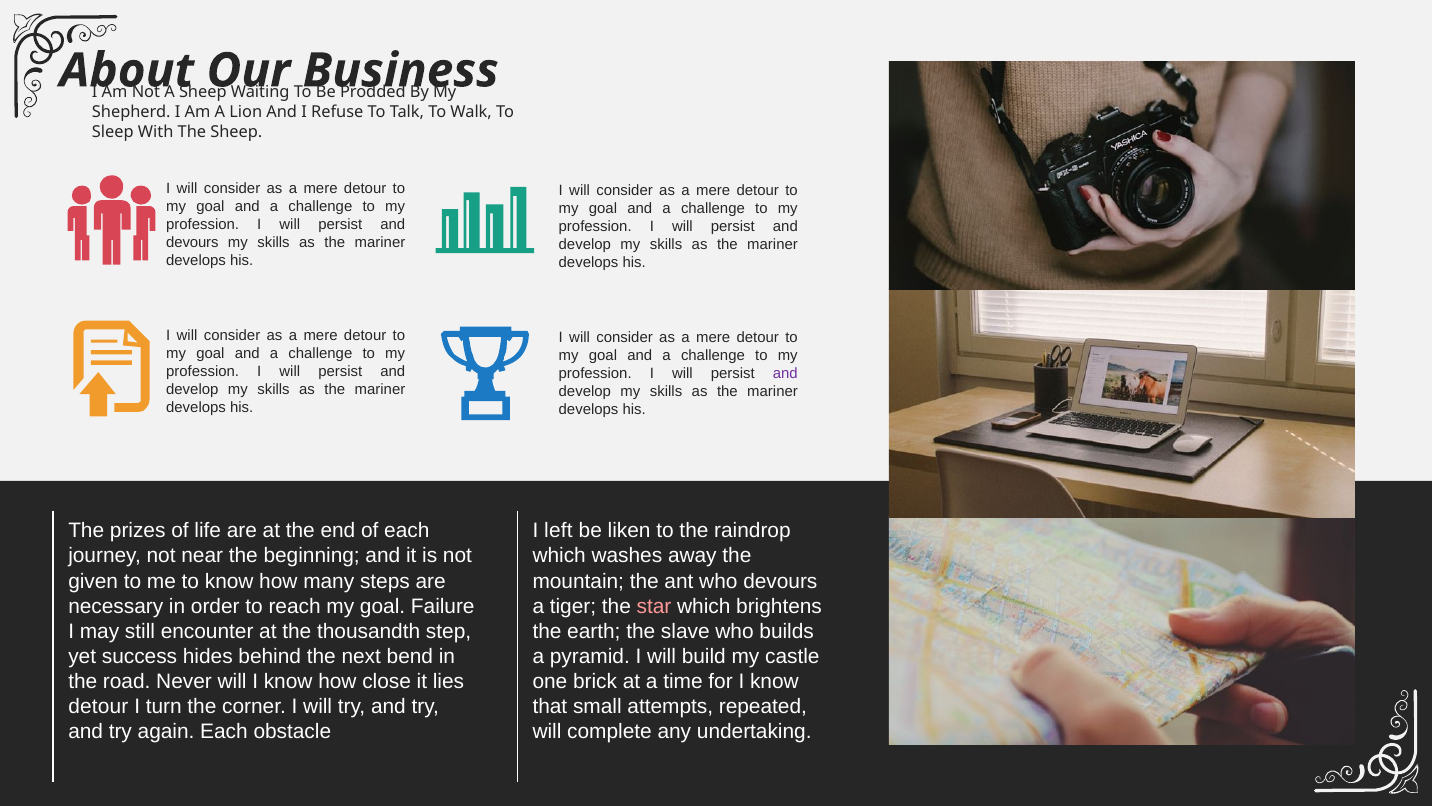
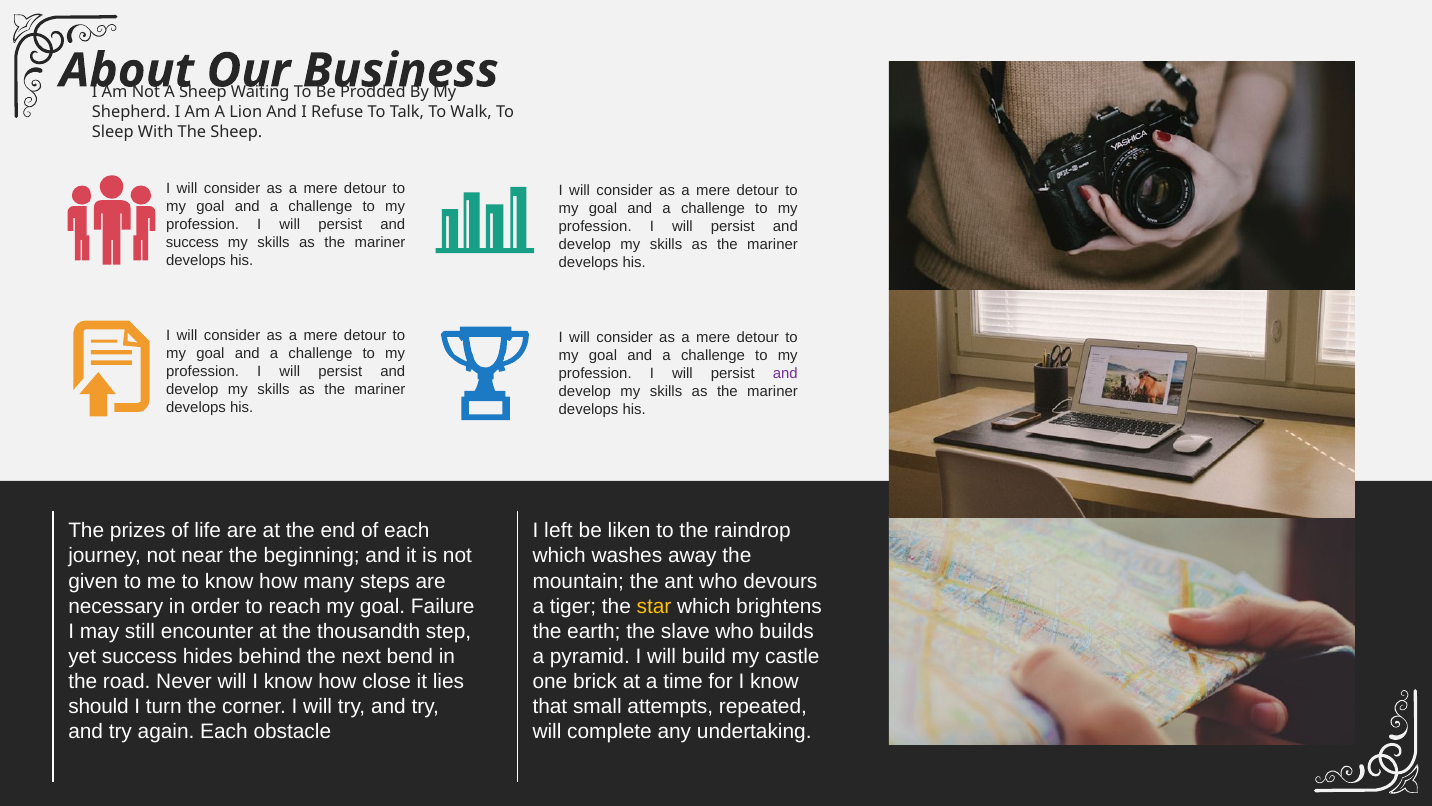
devours at (192, 242): devours -> success
star colour: pink -> yellow
detour at (98, 706): detour -> should
